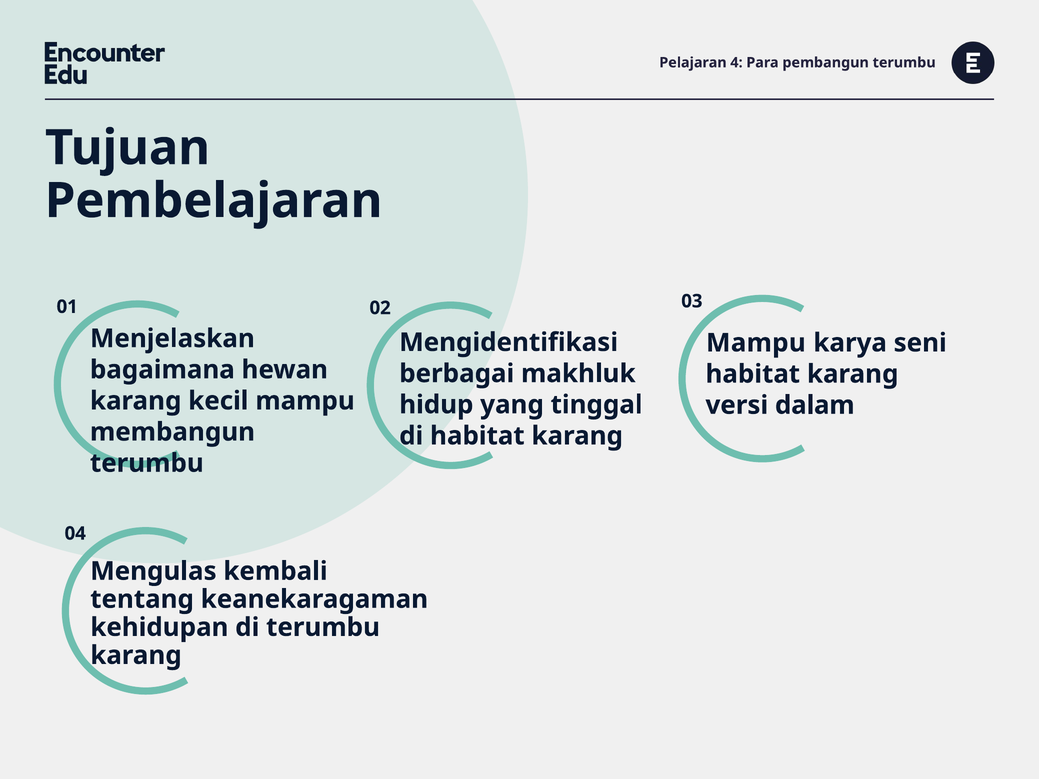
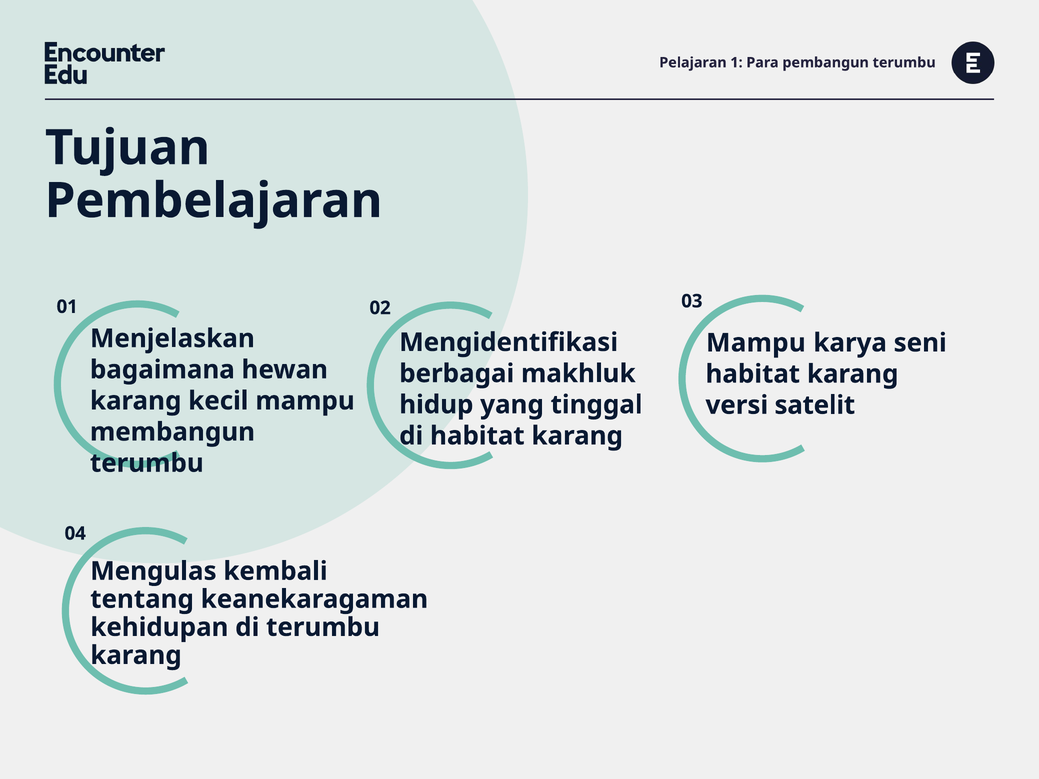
4: 4 -> 1
dalam: dalam -> satelit
